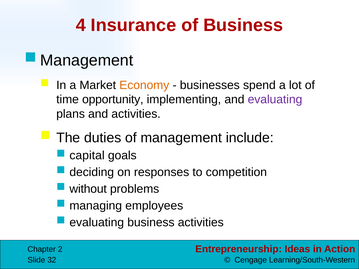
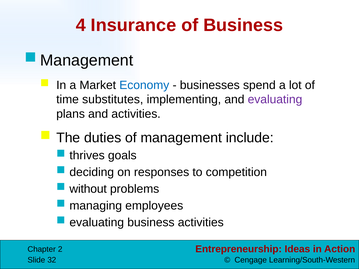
Economy colour: orange -> blue
opportunity: opportunity -> substitutes
capital: capital -> thrives
